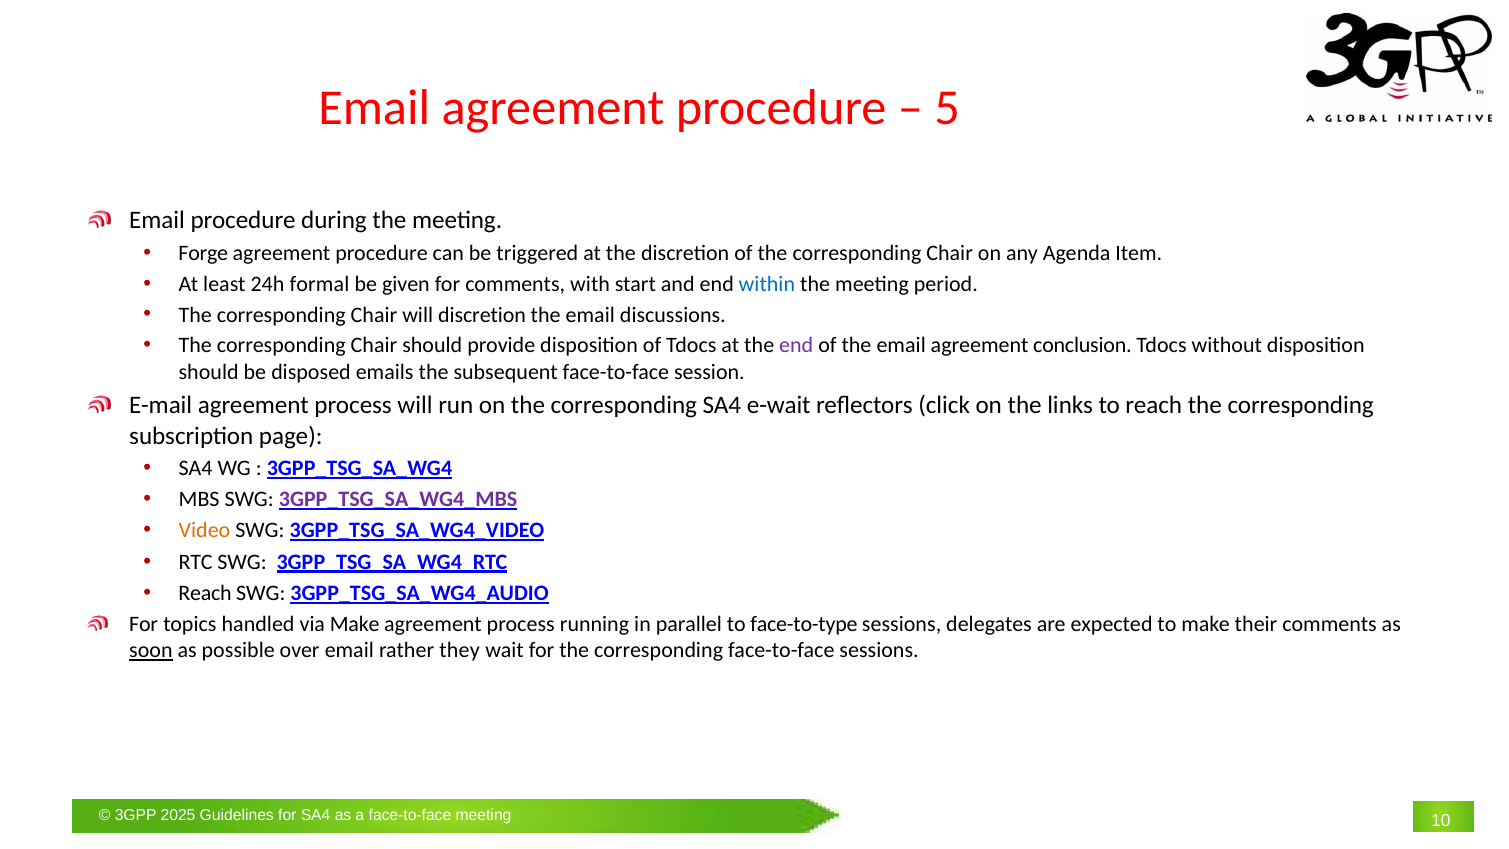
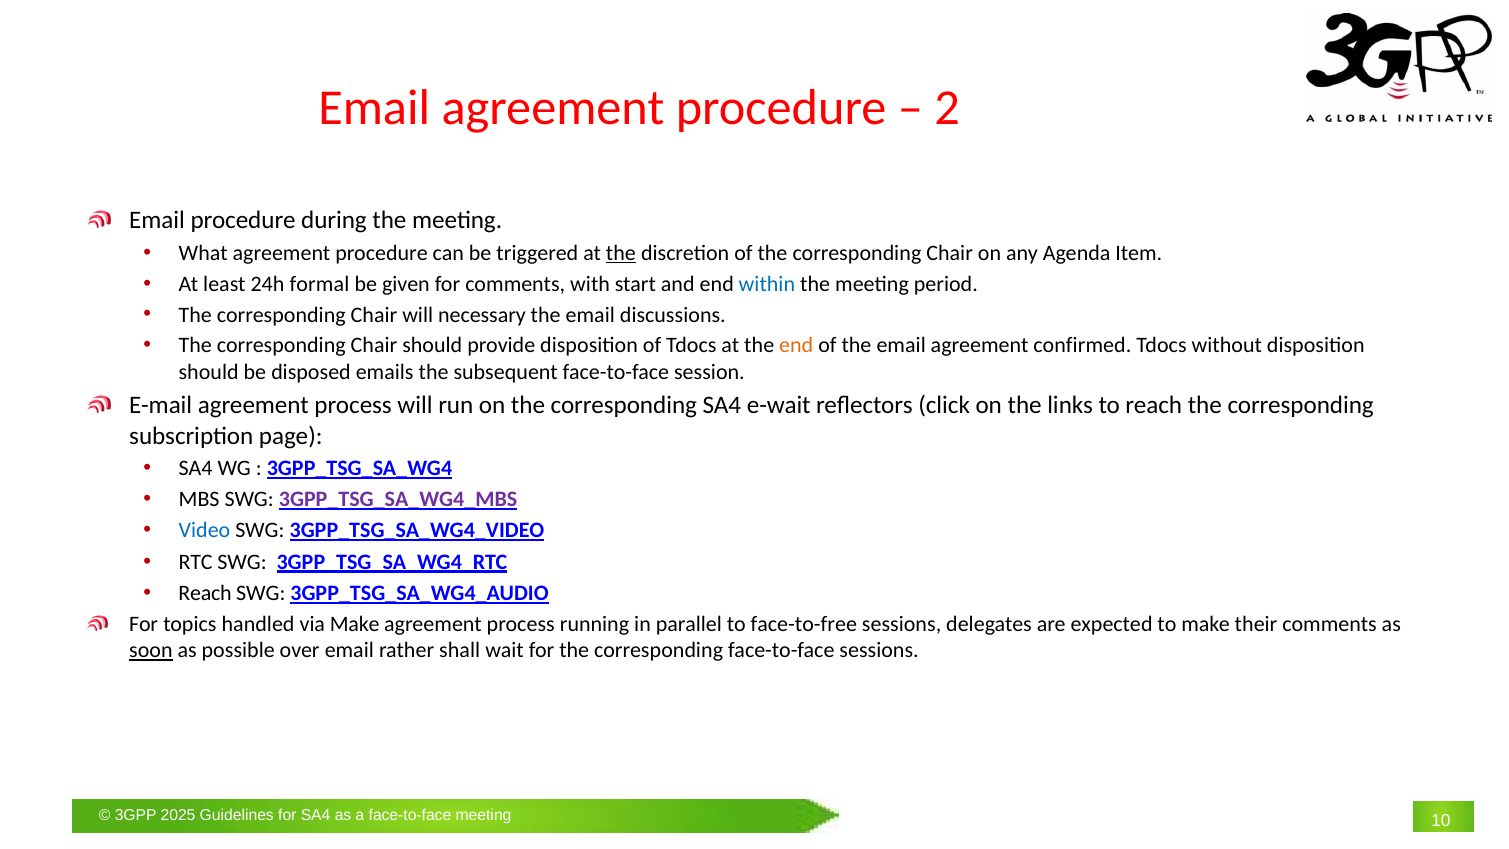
5: 5 -> 2
Forge: Forge -> What
the at (621, 253) underline: none -> present
will discretion: discretion -> necessary
end at (796, 346) colour: purple -> orange
conclusion: conclusion -> confirmed
Video colour: orange -> blue
face-to-type: face-to-type -> face-to-free
they: they -> shall
